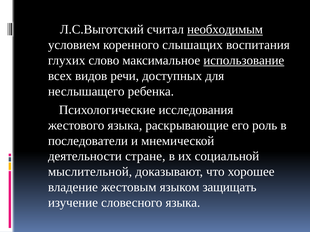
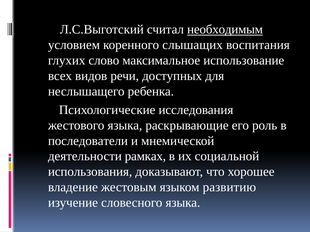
использование underline: present -> none
стране: стране -> рамках
мыслительной: мыслительной -> использования
защищать: защищать -> развитию
